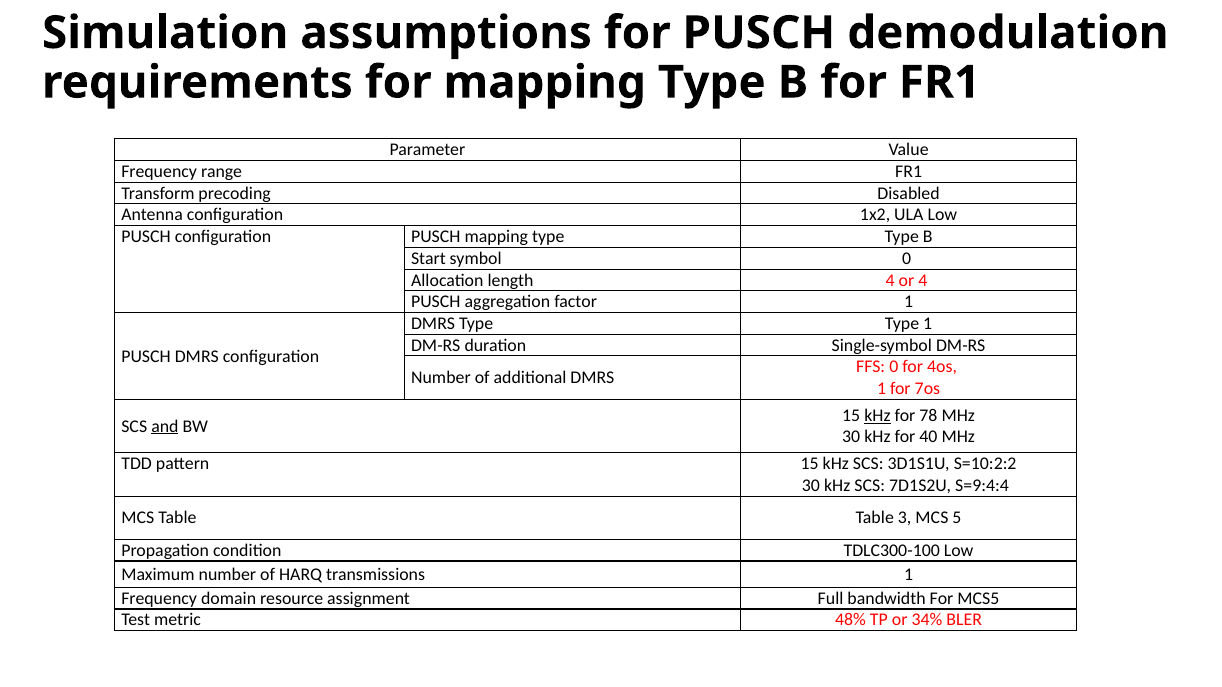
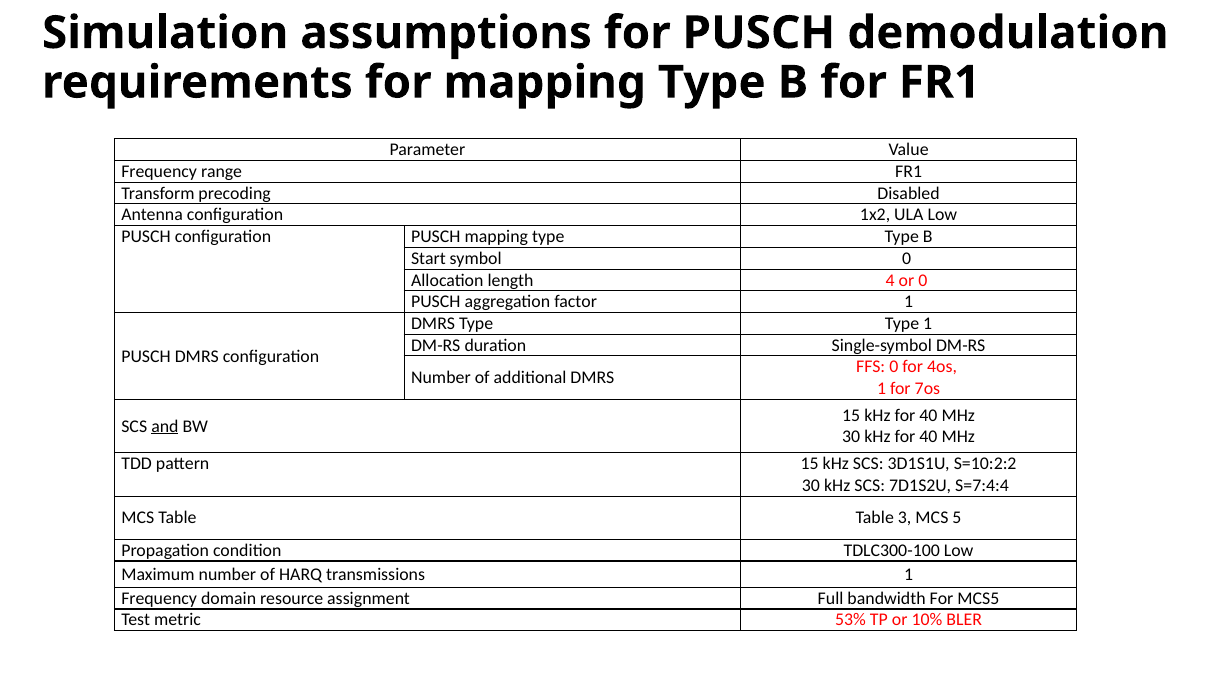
or 4: 4 -> 0
kHz at (877, 416) underline: present -> none
78 at (928, 416): 78 -> 40
S=9:4:4: S=9:4:4 -> S=7:4:4
48%: 48% -> 53%
34%: 34% -> 10%
